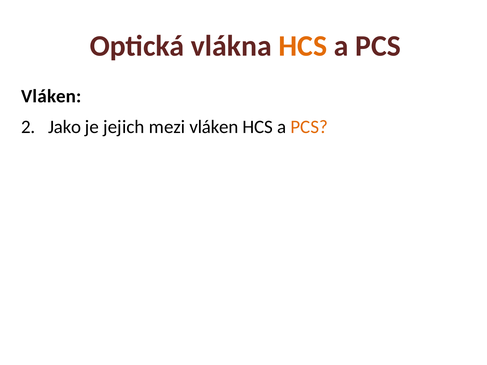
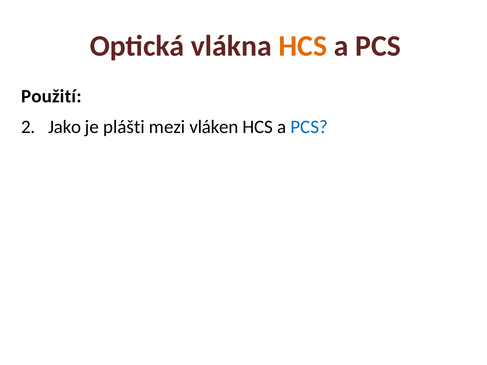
Vláken at (51, 96): Vláken -> Použití
jejich: jejich -> plášti
PCS at (309, 127) colour: orange -> blue
